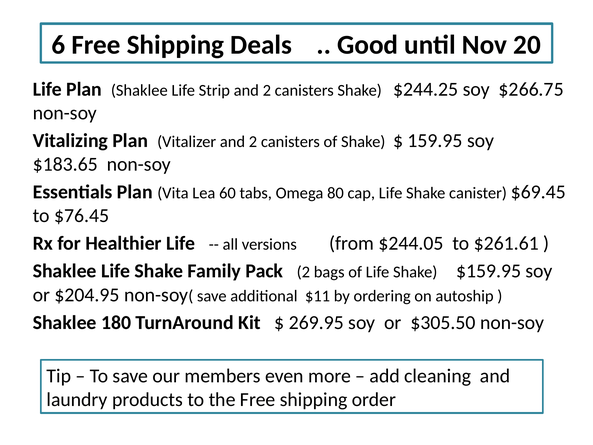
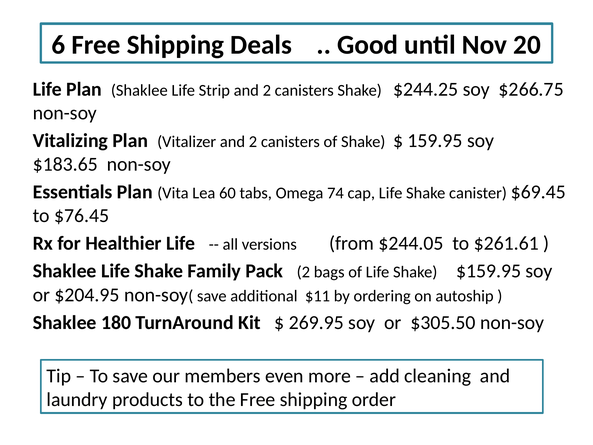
80: 80 -> 74
